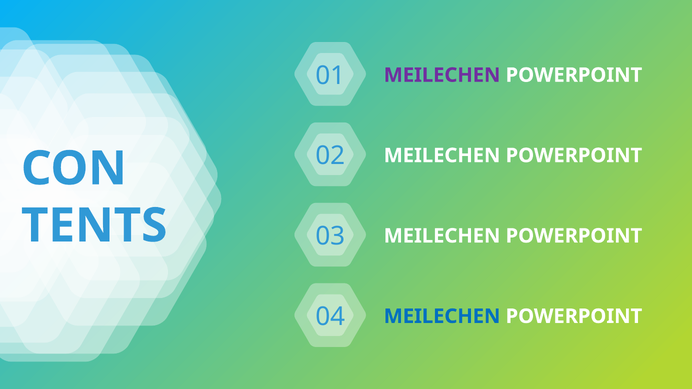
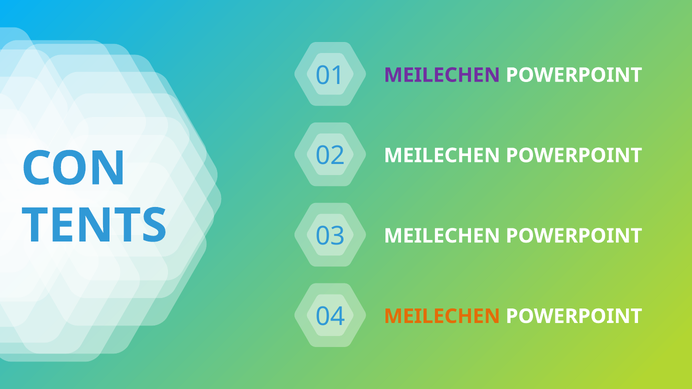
MEILECHEN at (442, 317) colour: blue -> orange
